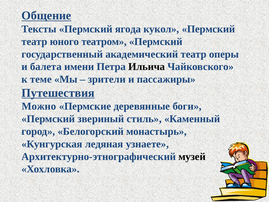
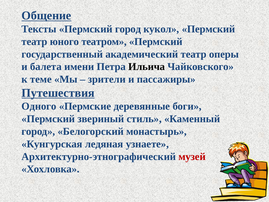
Пермский ягода: ягода -> город
Можно: Можно -> Одного
музей colour: black -> red
